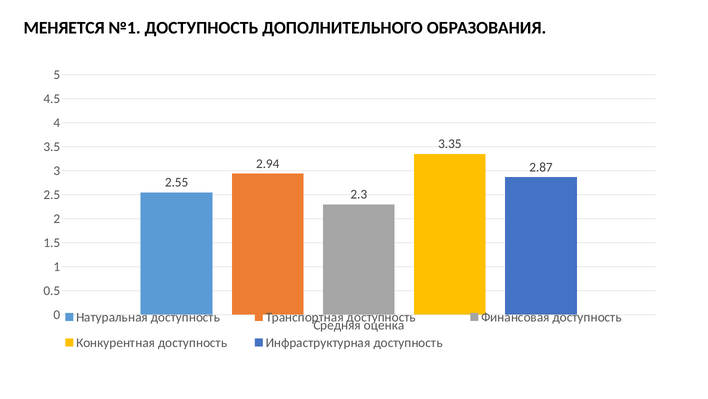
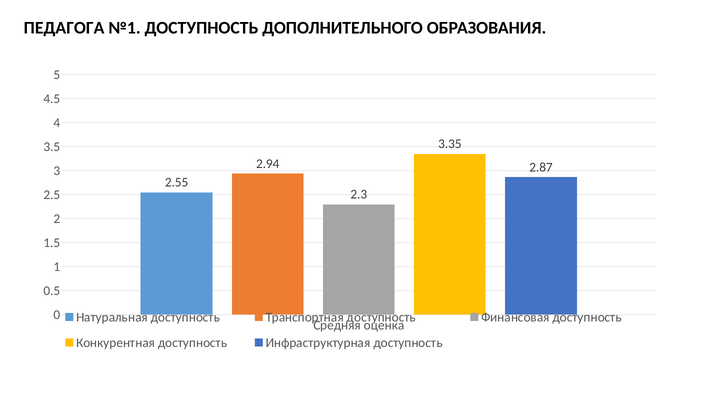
МЕНЯЕТСЯ: МЕНЯЕТСЯ -> ПЕДАГОГА
